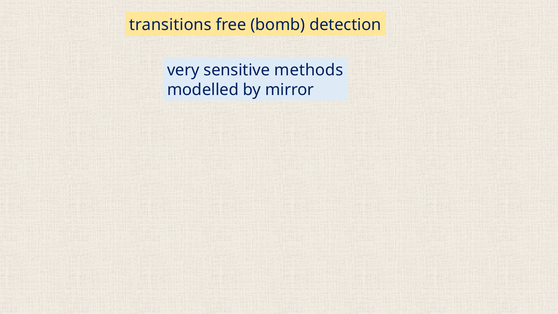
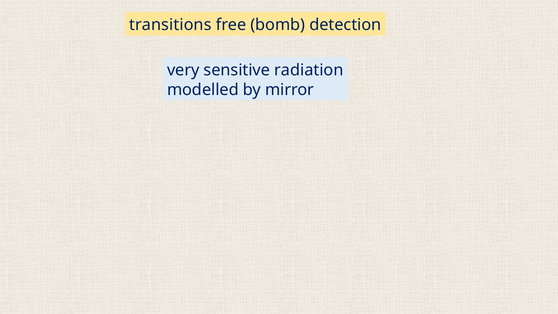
methods: methods -> radiation
